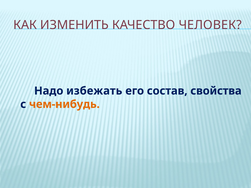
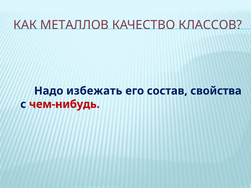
ИЗМЕНИТЬ: ИЗМЕНИТЬ -> МЕТАЛЛОВ
ЧЕЛОВЕК: ЧЕЛОВЕК -> КЛАССОВ
чем-нибудь colour: orange -> red
